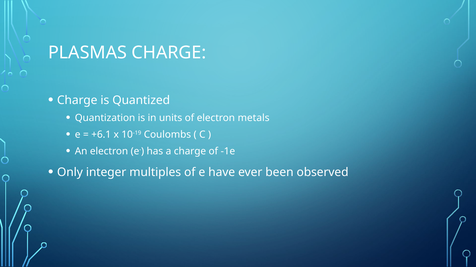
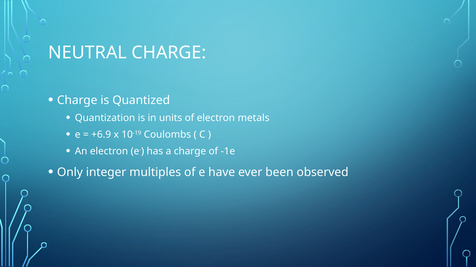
PLASMAS: PLASMAS -> NEUTRAL
+6.1: +6.1 -> +6.9
